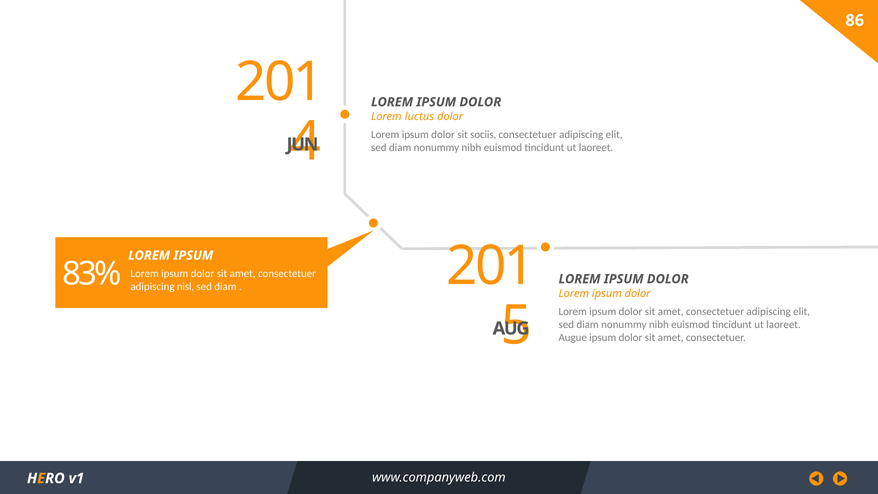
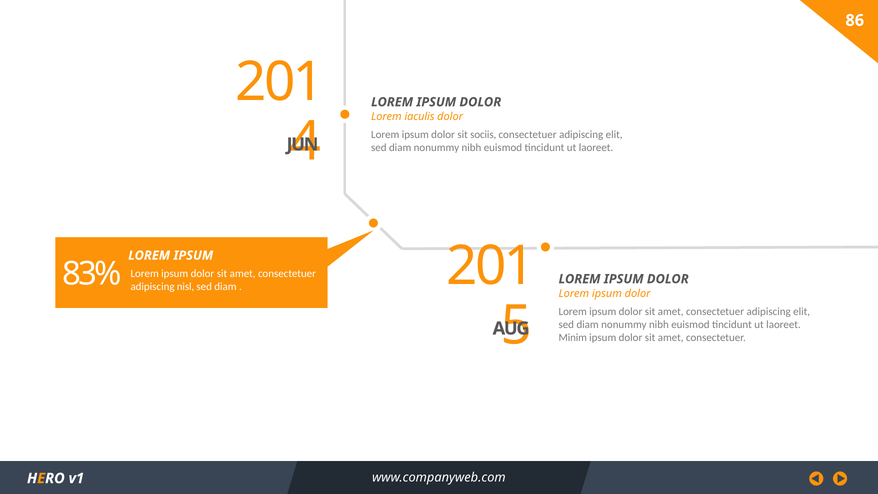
luctus: luctus -> iaculis
Augue: Augue -> Minim
